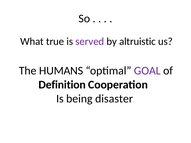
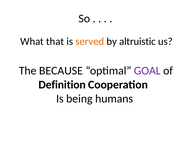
true: true -> that
served colour: purple -> orange
HUMANS: HUMANS -> BECAUSE
disaster: disaster -> humans
